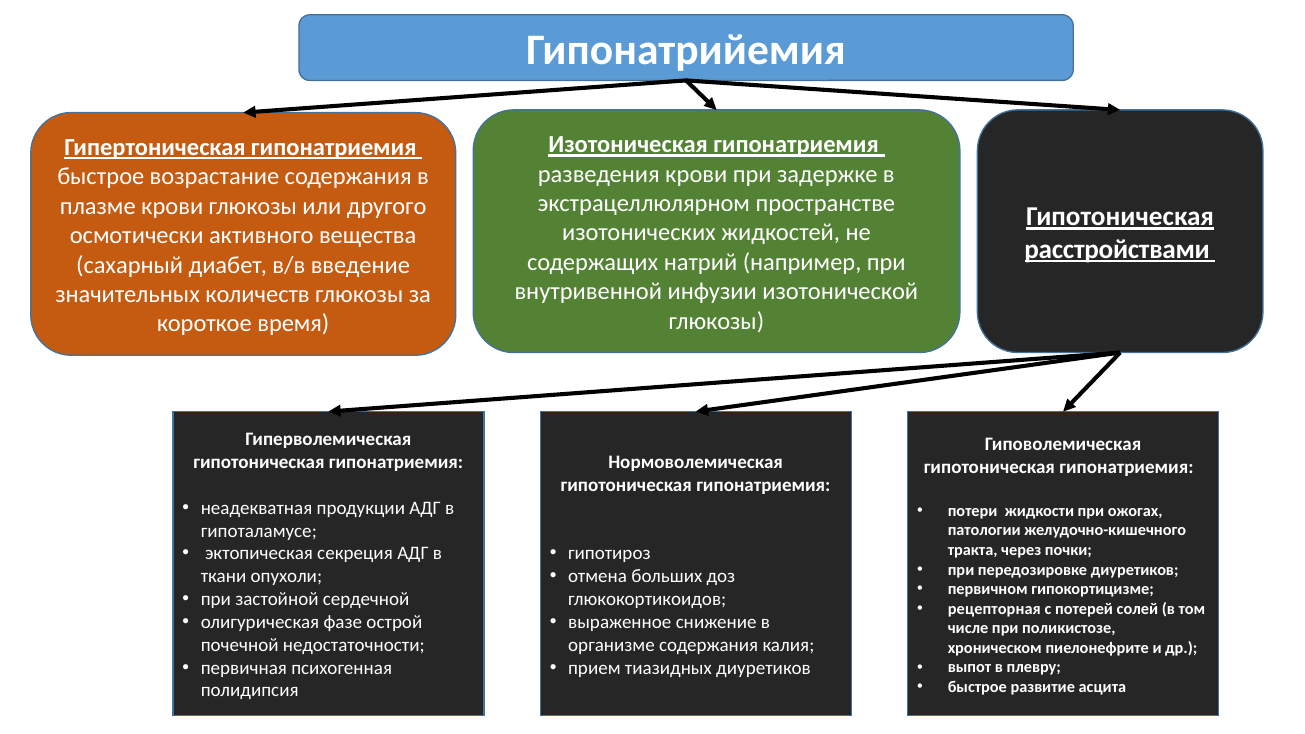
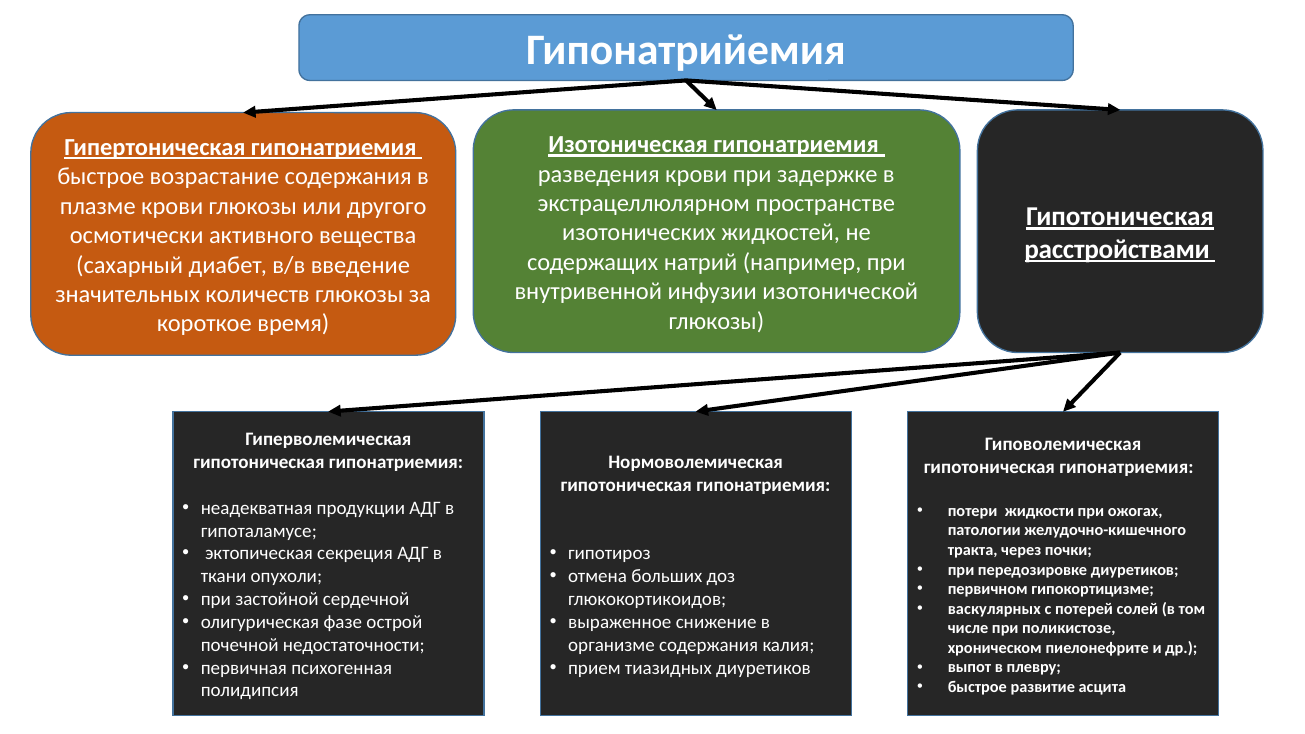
рецепторная: рецепторная -> васкулярных
